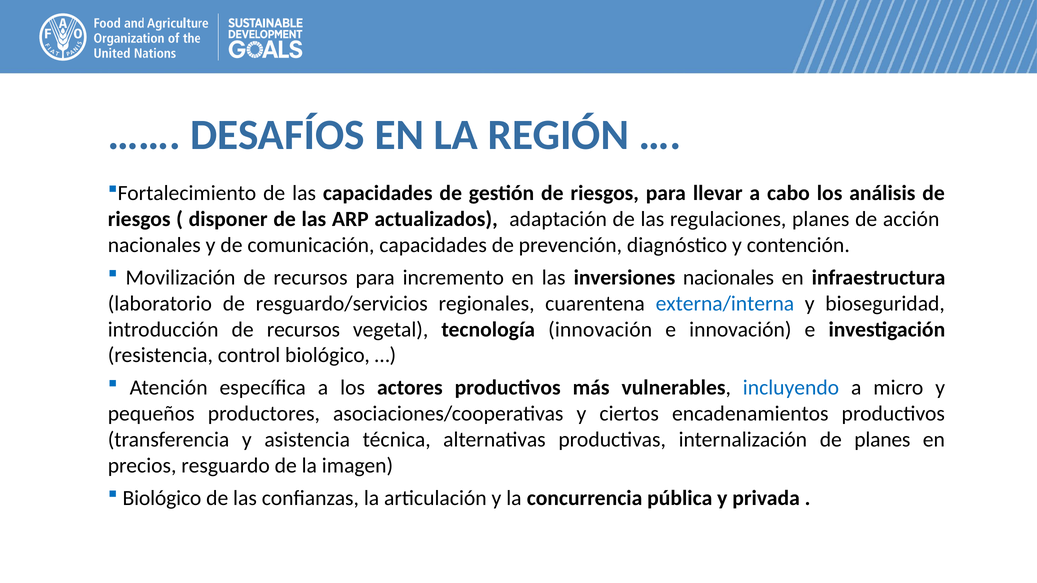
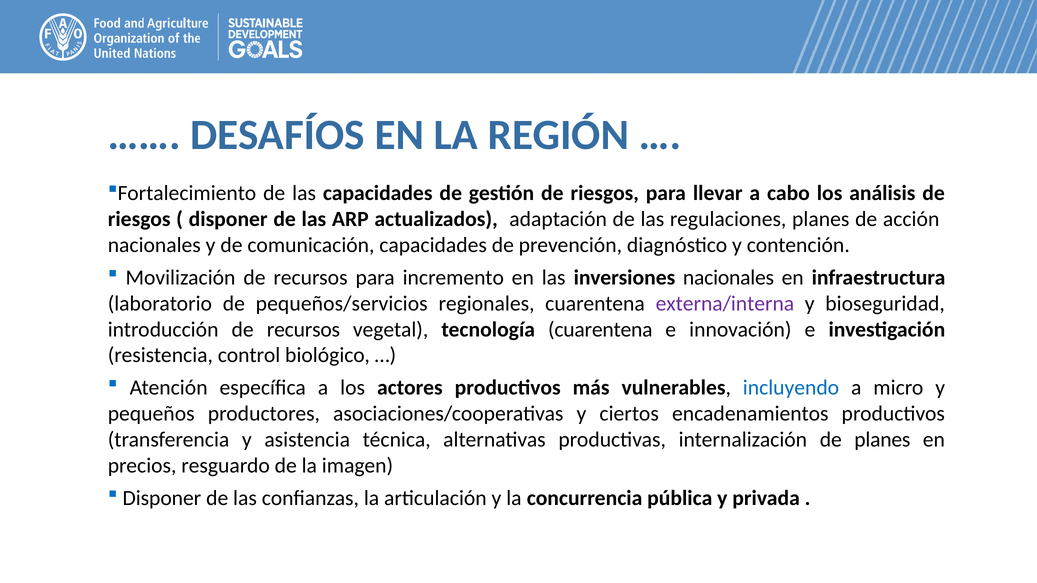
resguardo/servicios: resguardo/servicios -> pequeños/servicios
externa/interna colour: blue -> purple
tecnología innovación: innovación -> cuarentena
Biológico at (162, 498): Biológico -> Disponer
